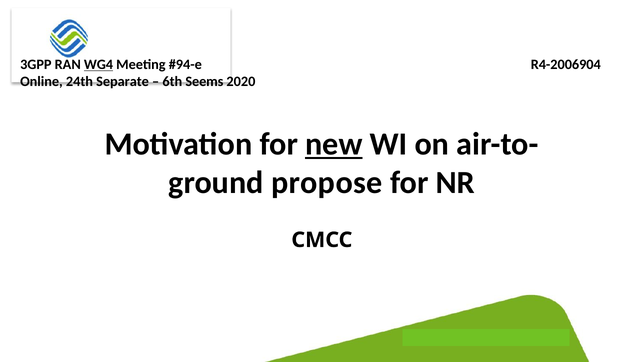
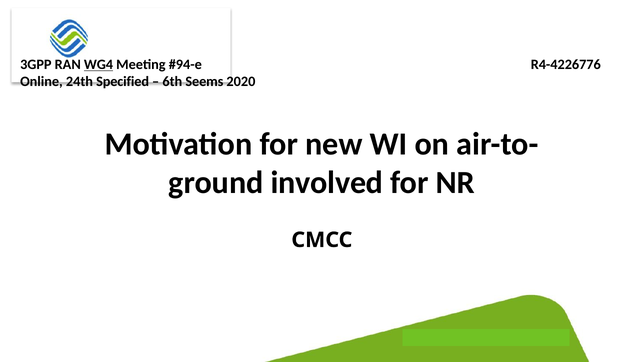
R4-2006904: R4-2006904 -> R4-4226776
Separate: Separate -> Specified
new underline: present -> none
propose: propose -> involved
